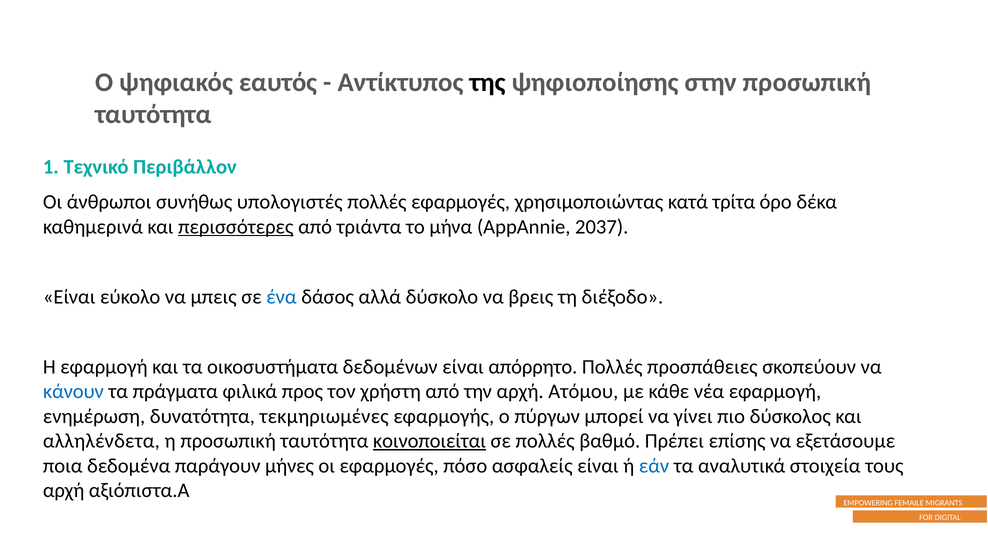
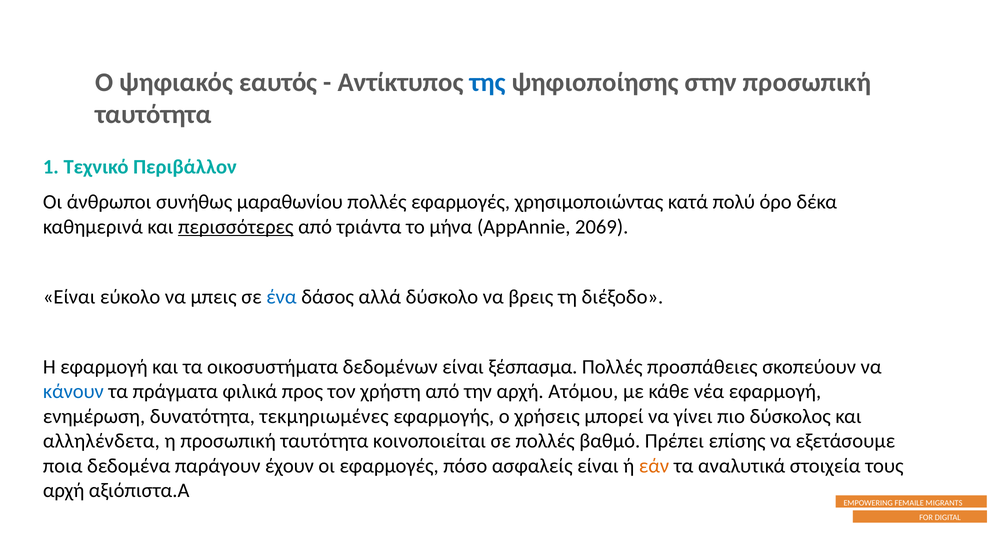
της colour: black -> blue
υπολογιστές: υπολογιστές -> μαραθωνίου
τρίτα: τρίτα -> πολύ
2037: 2037 -> 2069
απόρρητο: απόρρητο -> ξέσπασμα
πύργων: πύργων -> χρήσεις
κοινοποιείται underline: present -> none
μήνες: μήνες -> έχουν
εάν colour: blue -> orange
